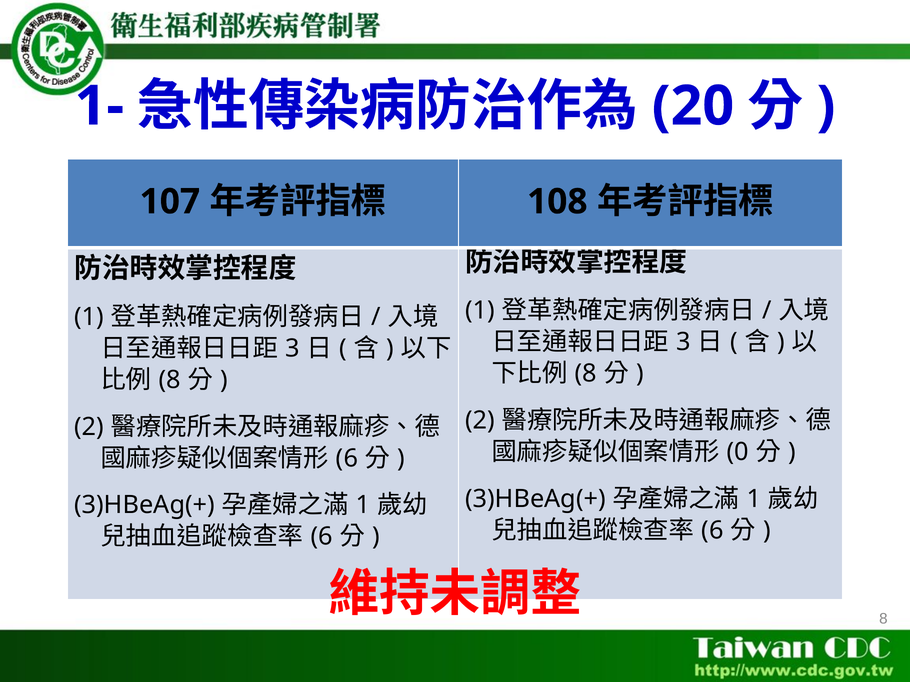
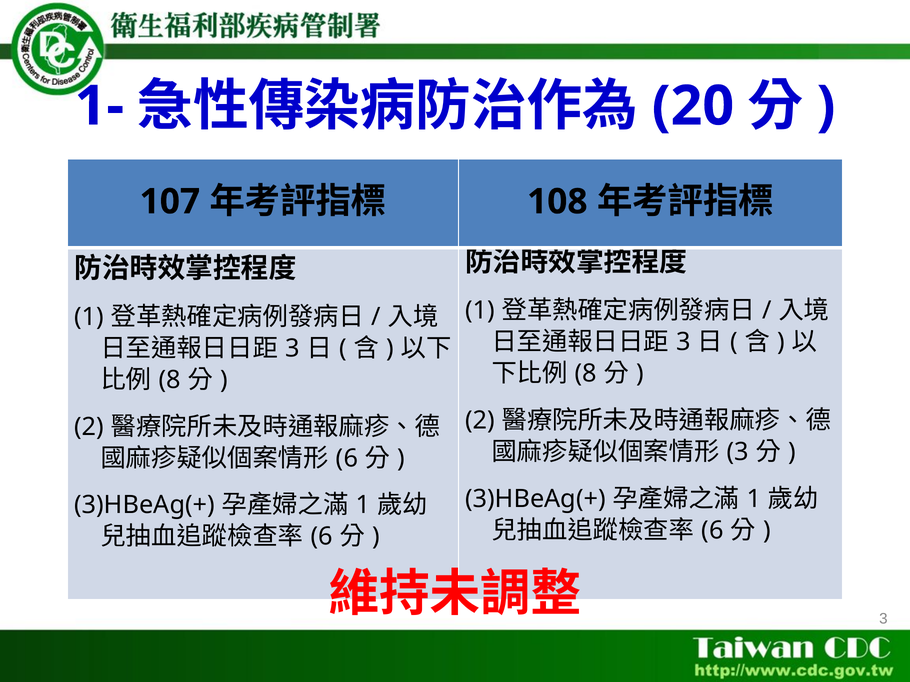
0 at (738, 452): 0 -> 3
8 at (883, 619): 8 -> 3
